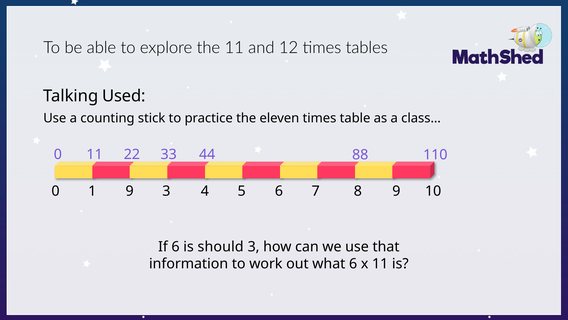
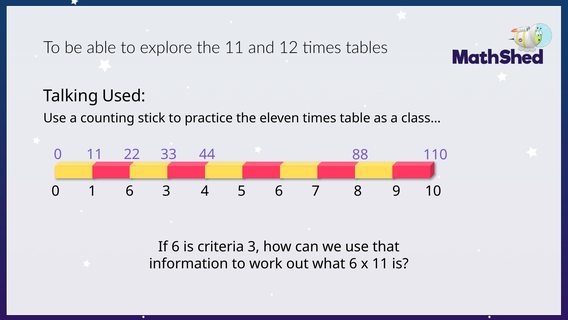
1 9: 9 -> 6
should: should -> criteria
